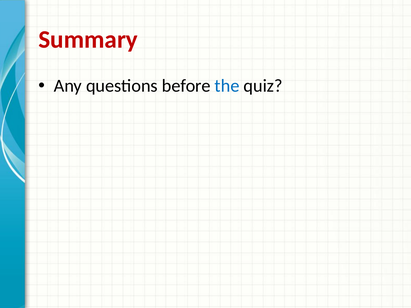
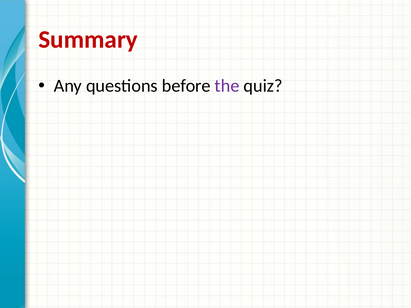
the colour: blue -> purple
